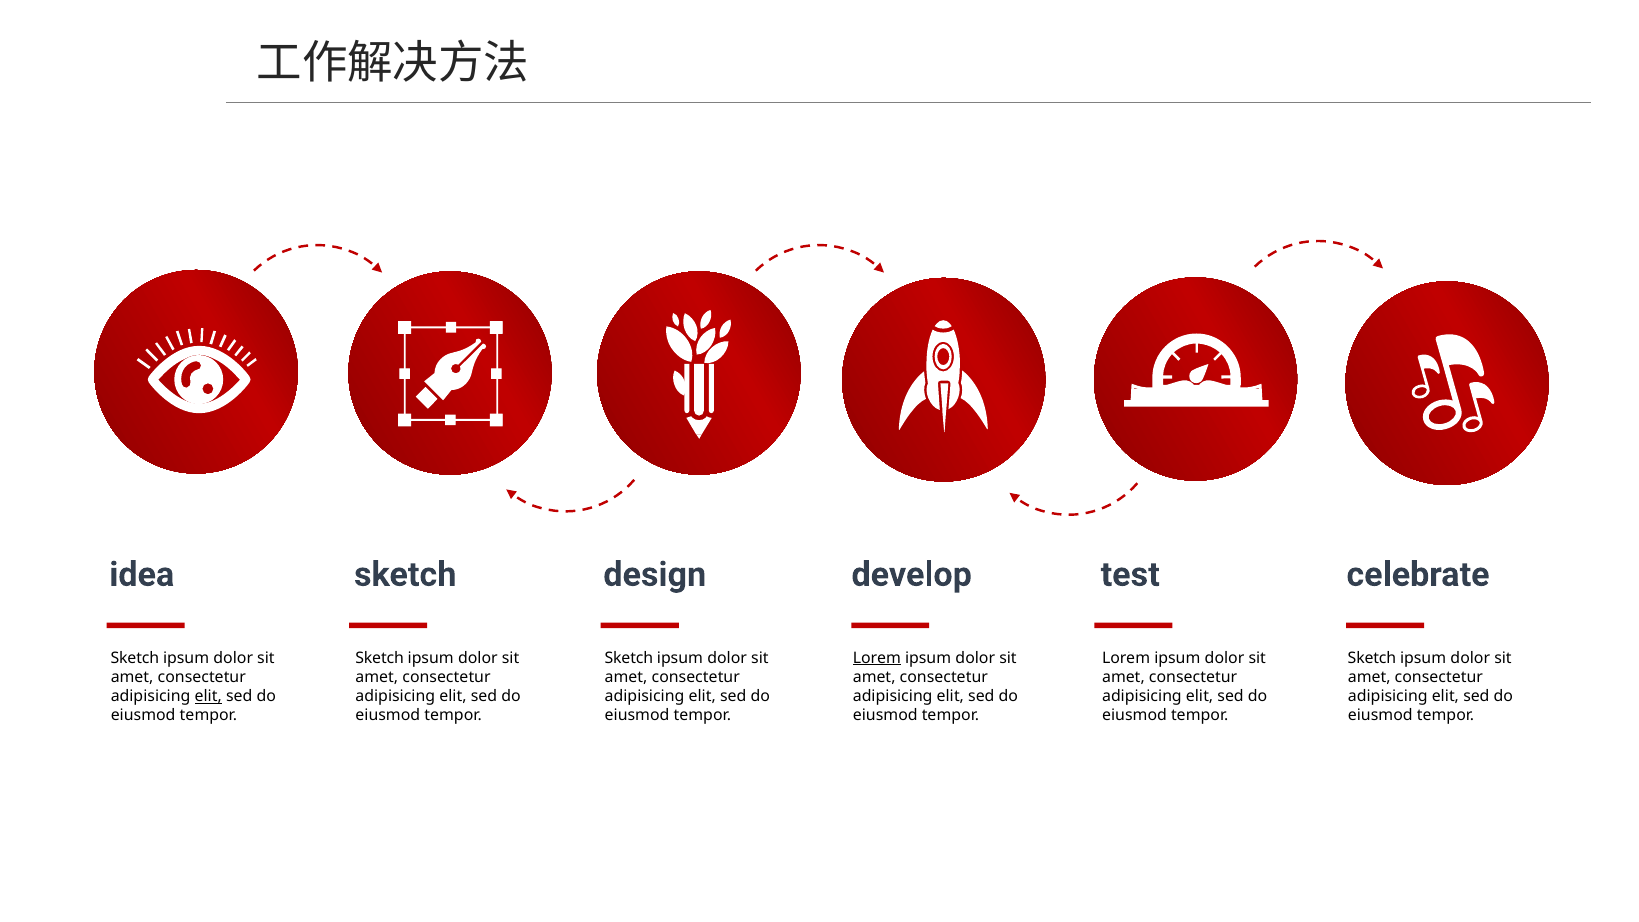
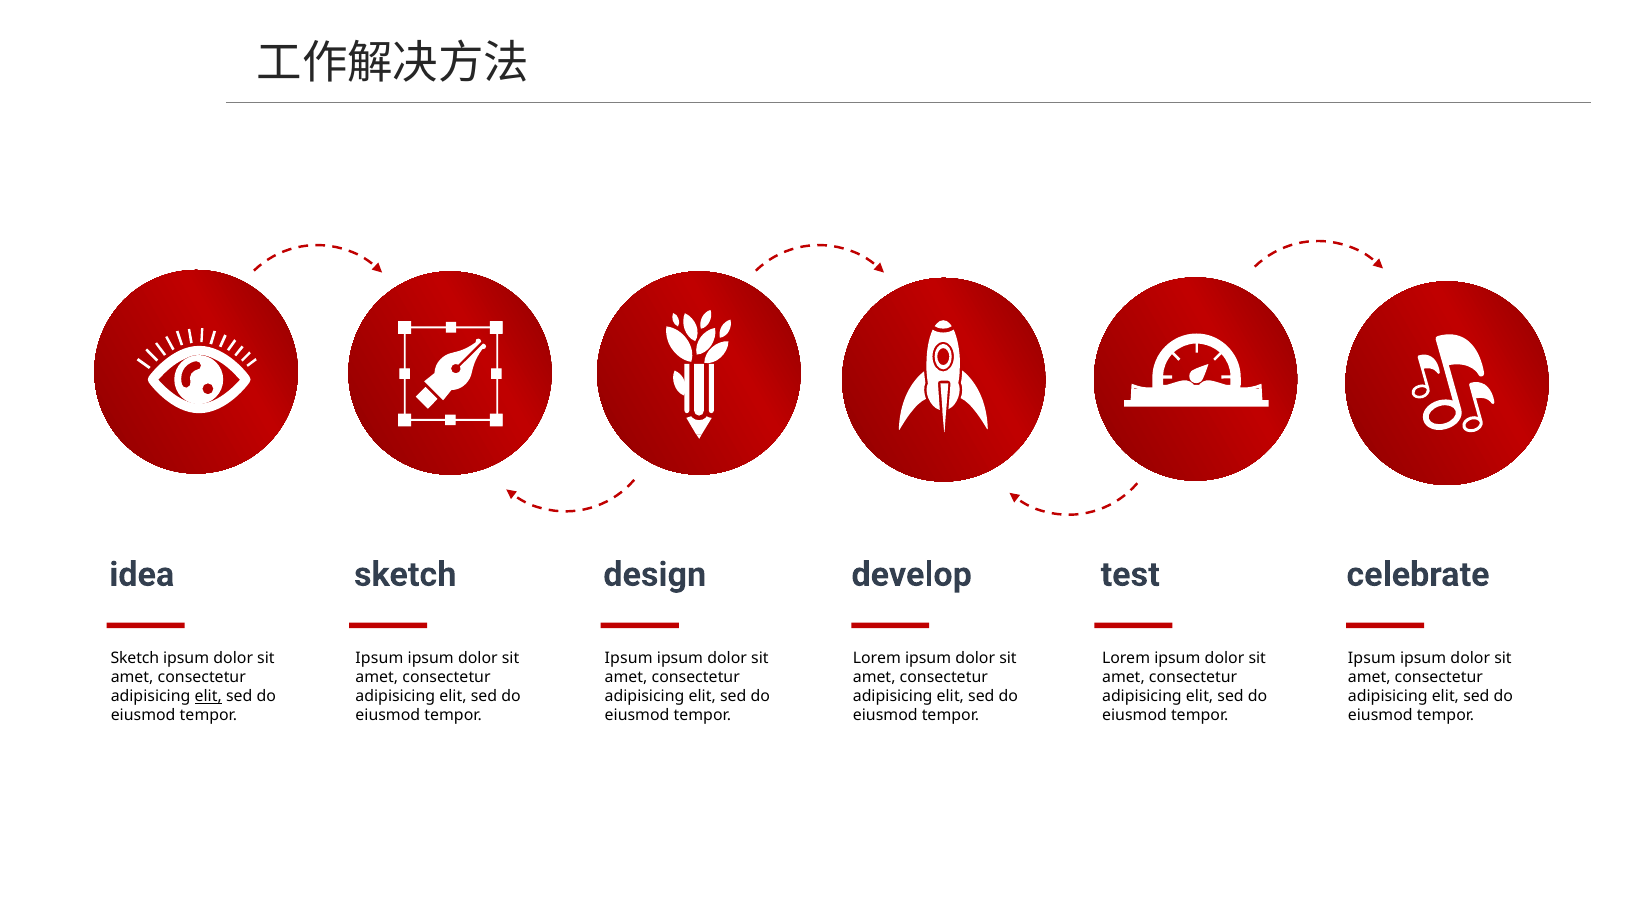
Sketch at (380, 658): Sketch -> Ipsum
Sketch at (629, 658): Sketch -> Ipsum
Lorem at (877, 658) underline: present -> none
Sketch at (1372, 658): Sketch -> Ipsum
